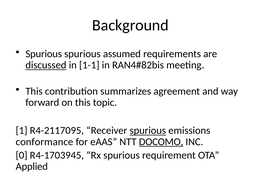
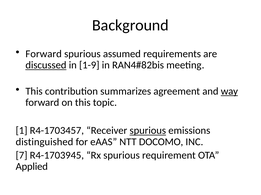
Spurious at (44, 54): Spurious -> Forward
1-1: 1-1 -> 1-9
way underline: none -> present
R4-2117095: R4-2117095 -> R4-1703457
conformance: conformance -> distinguished
DOCOMO underline: present -> none
0: 0 -> 7
